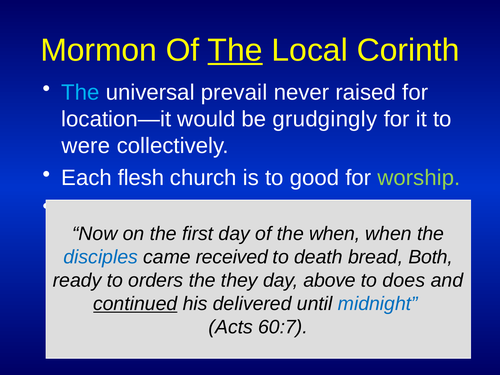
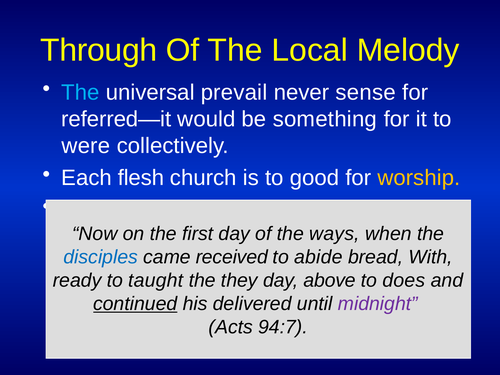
Mormon: Mormon -> Through
The at (235, 50) underline: present -> none
Corinth: Corinth -> Melody
raised: raised -> sense
location—it: location—it -> referred—it
grudgingly: grudgingly -> something
worship at (419, 178) colour: light green -> yellow
when at (335, 234): when -> ways
death: death -> abide
Both: Both -> With
orders: orders -> taught
midnight colour: blue -> purple
60:7: 60:7 -> 94:7
